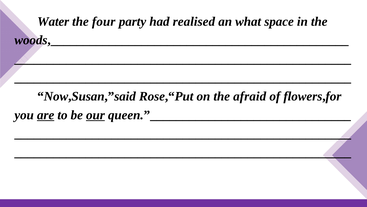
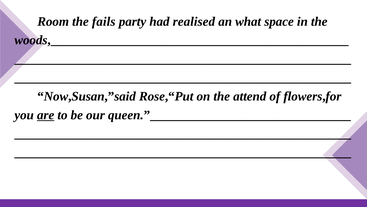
Water: Water -> Room
four: four -> fails
afraid: afraid -> attend
our underline: present -> none
